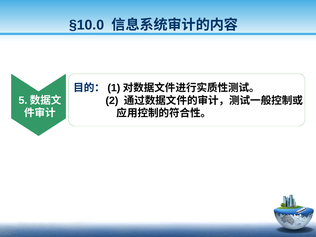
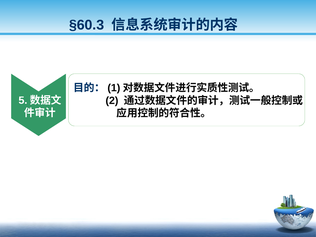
§10.0: §10.0 -> §60.3
